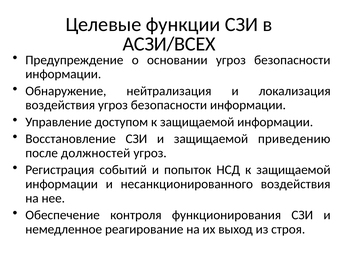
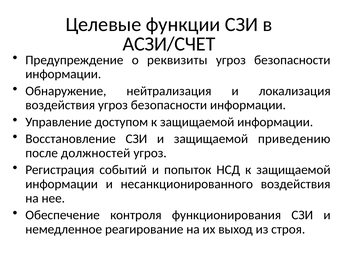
АСЗИ/ВСЕХ: АСЗИ/ВСЕХ -> АСЗИ/СЧЕТ
основании: основании -> реквизиты
